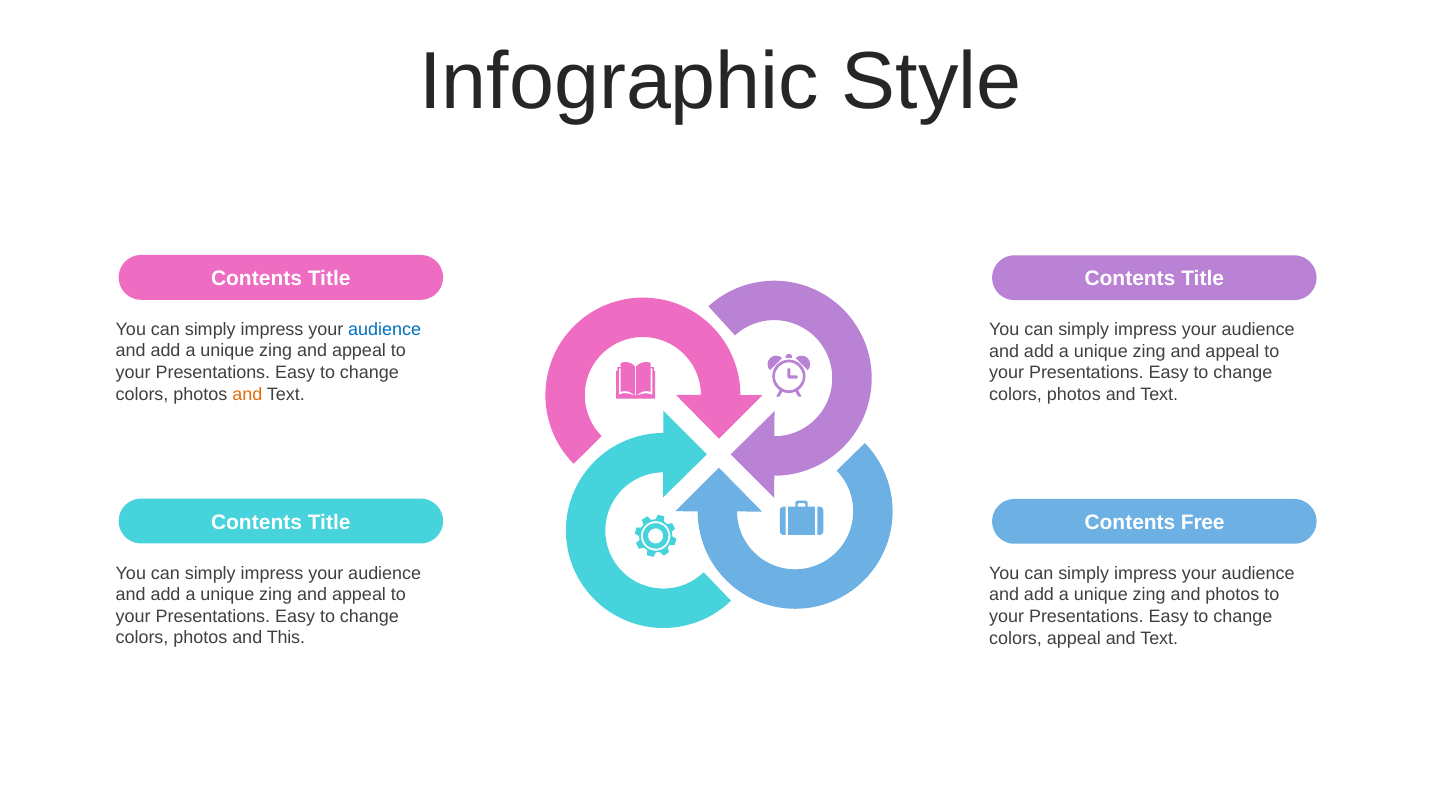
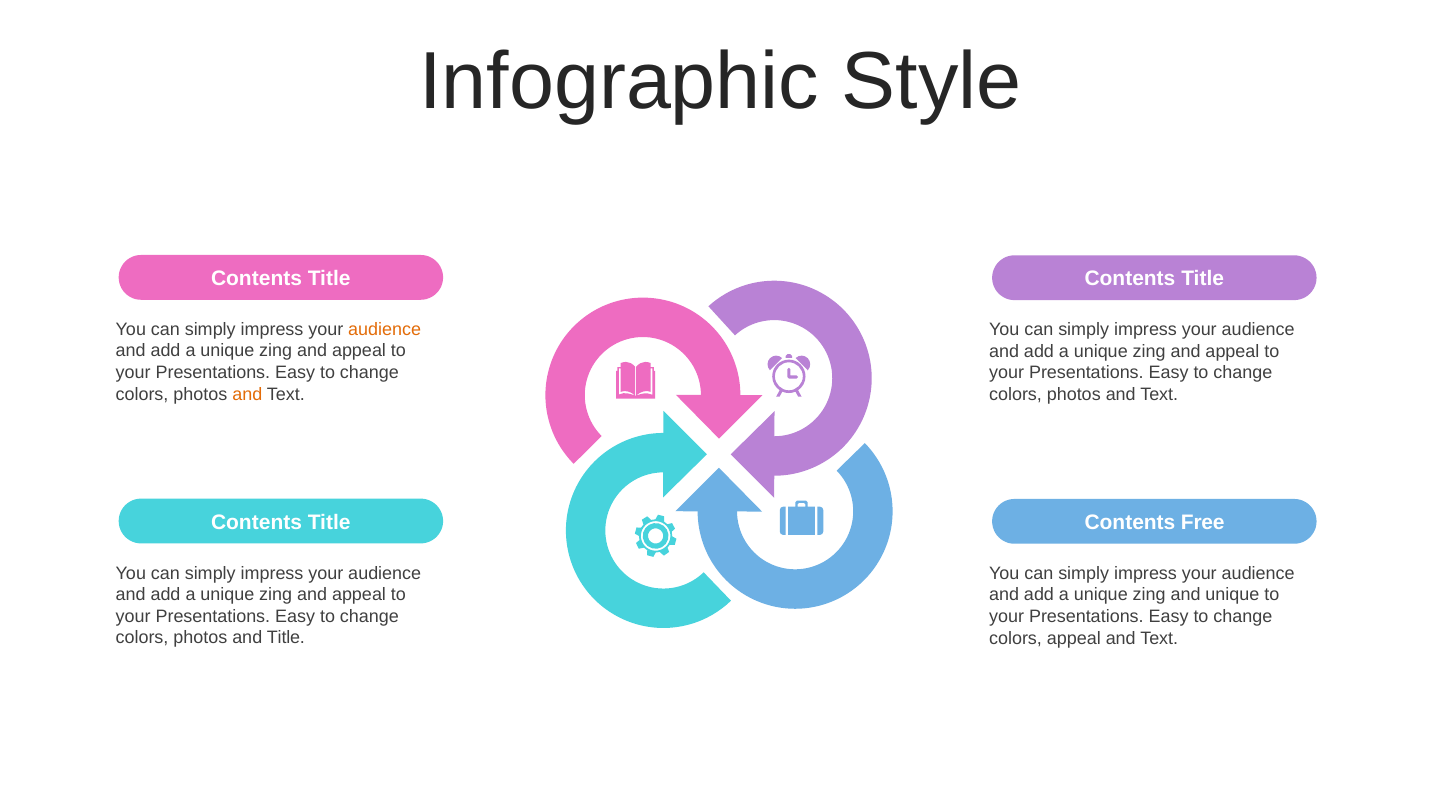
audience at (385, 329) colour: blue -> orange
and photos: photos -> unique
and This: This -> Title
